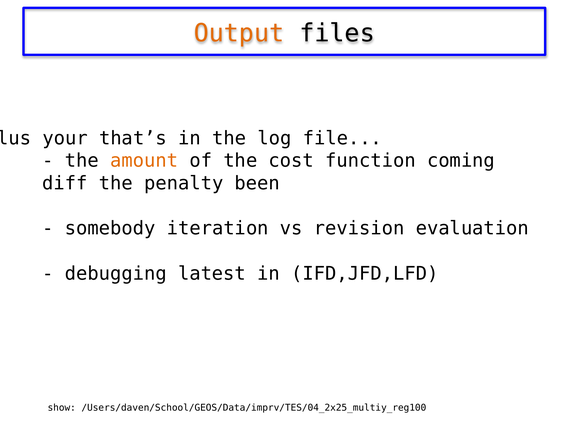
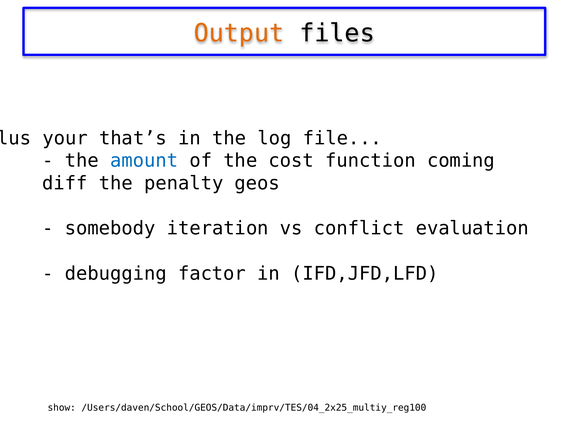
amount colour: orange -> blue
been: been -> geos
revision: revision -> conflict
latest: latest -> factor
